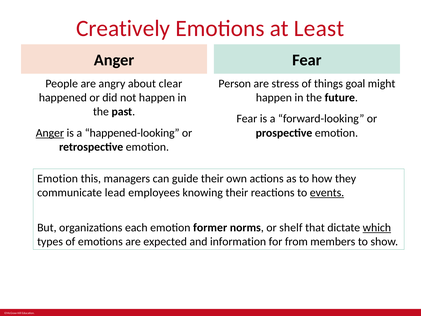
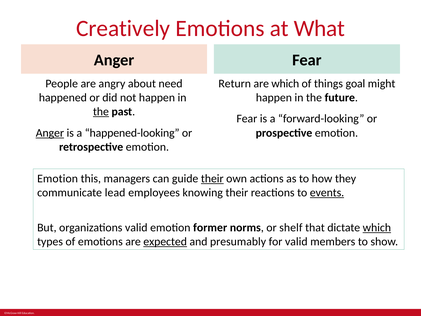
Least: Least -> What
clear: clear -> need
Person: Person -> Return
are stress: stress -> which
the at (101, 112) underline: none -> present
their at (212, 179) underline: none -> present
organizations each: each -> valid
expected underline: none -> present
information: information -> presumably
for from: from -> valid
